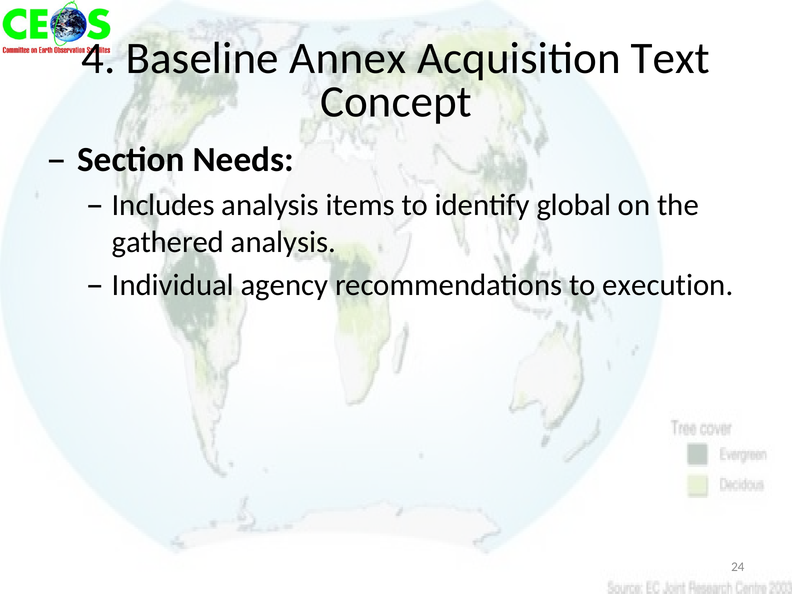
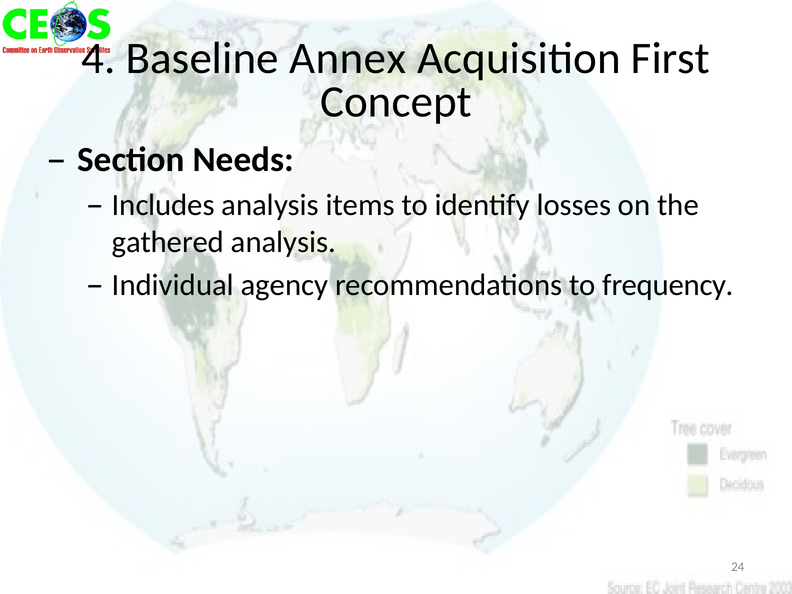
Text: Text -> First
global: global -> losses
execution: execution -> frequency
